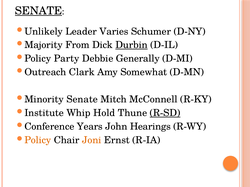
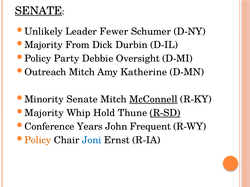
Varies: Varies -> Fewer
Durbin underline: present -> none
Generally: Generally -> Oversight
Outreach Clark: Clark -> Mitch
Somewhat: Somewhat -> Katherine
McConnell underline: none -> present
Institute at (44, 113): Institute -> Majority
Hearings: Hearings -> Frequent
Joni colour: orange -> blue
